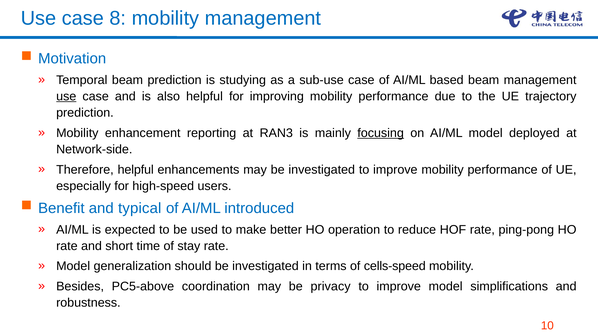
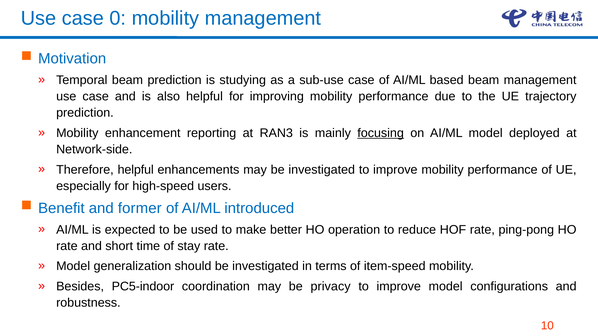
8: 8 -> 0
use at (66, 97) underline: present -> none
typical: typical -> former
cells-speed: cells-speed -> item-speed
PC5-above: PC5-above -> PC5-indoor
simplifications: simplifications -> configurations
